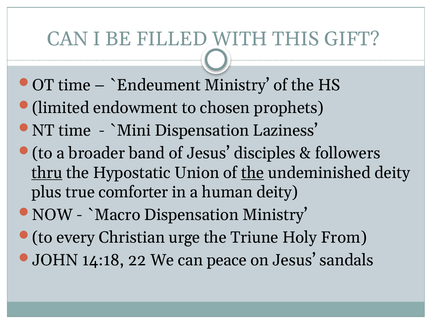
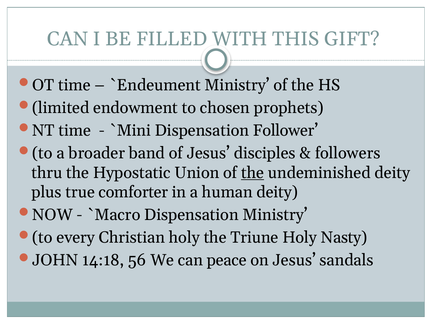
Laziness: Laziness -> Follower
thru underline: present -> none
Christian urge: urge -> holy
From: From -> Nasty
22: 22 -> 56
